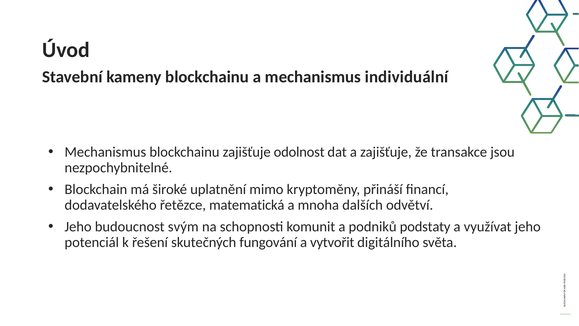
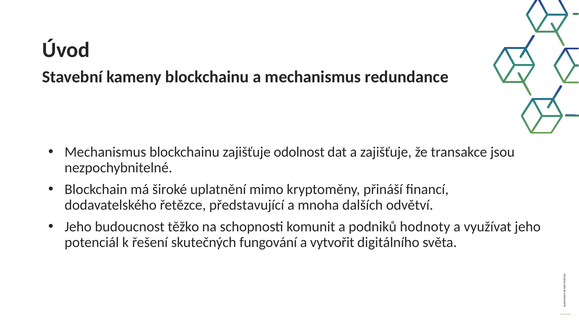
individuální: individuální -> redundance
matematická: matematická -> představující
svým: svým -> těžko
podstaty: podstaty -> hodnoty
